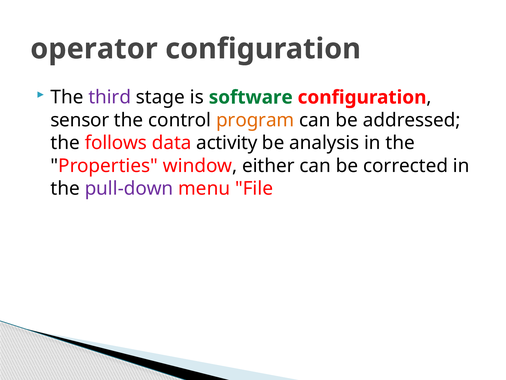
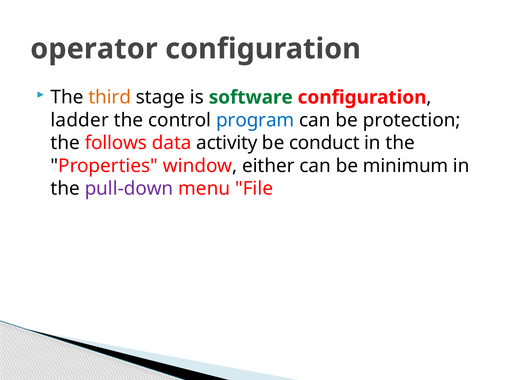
third colour: purple -> orange
sensor: sensor -> ladder
program colour: orange -> blue
addressed: addressed -> protection
analysis: analysis -> conduct
corrected: corrected -> minimum
